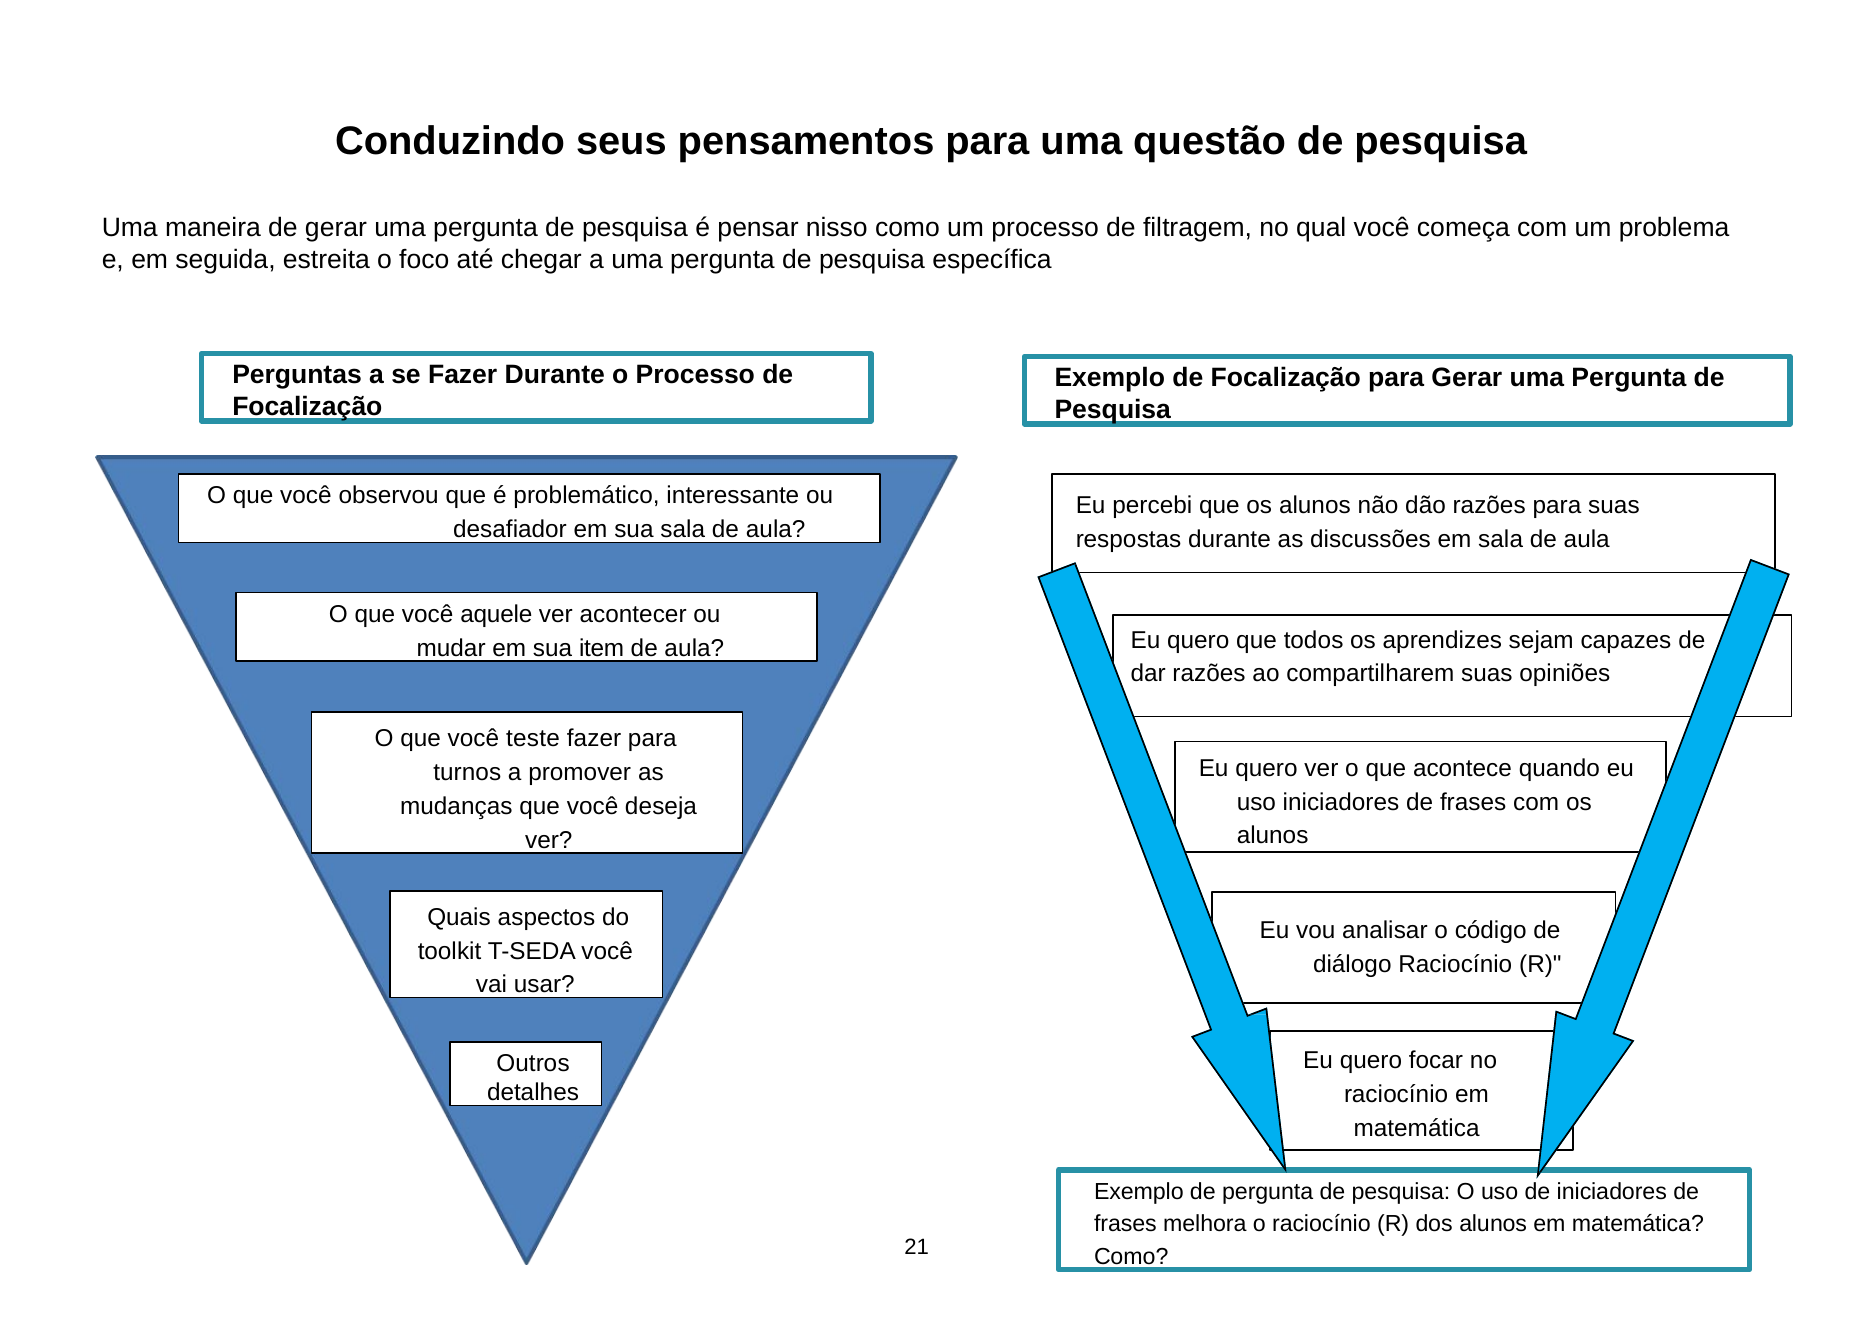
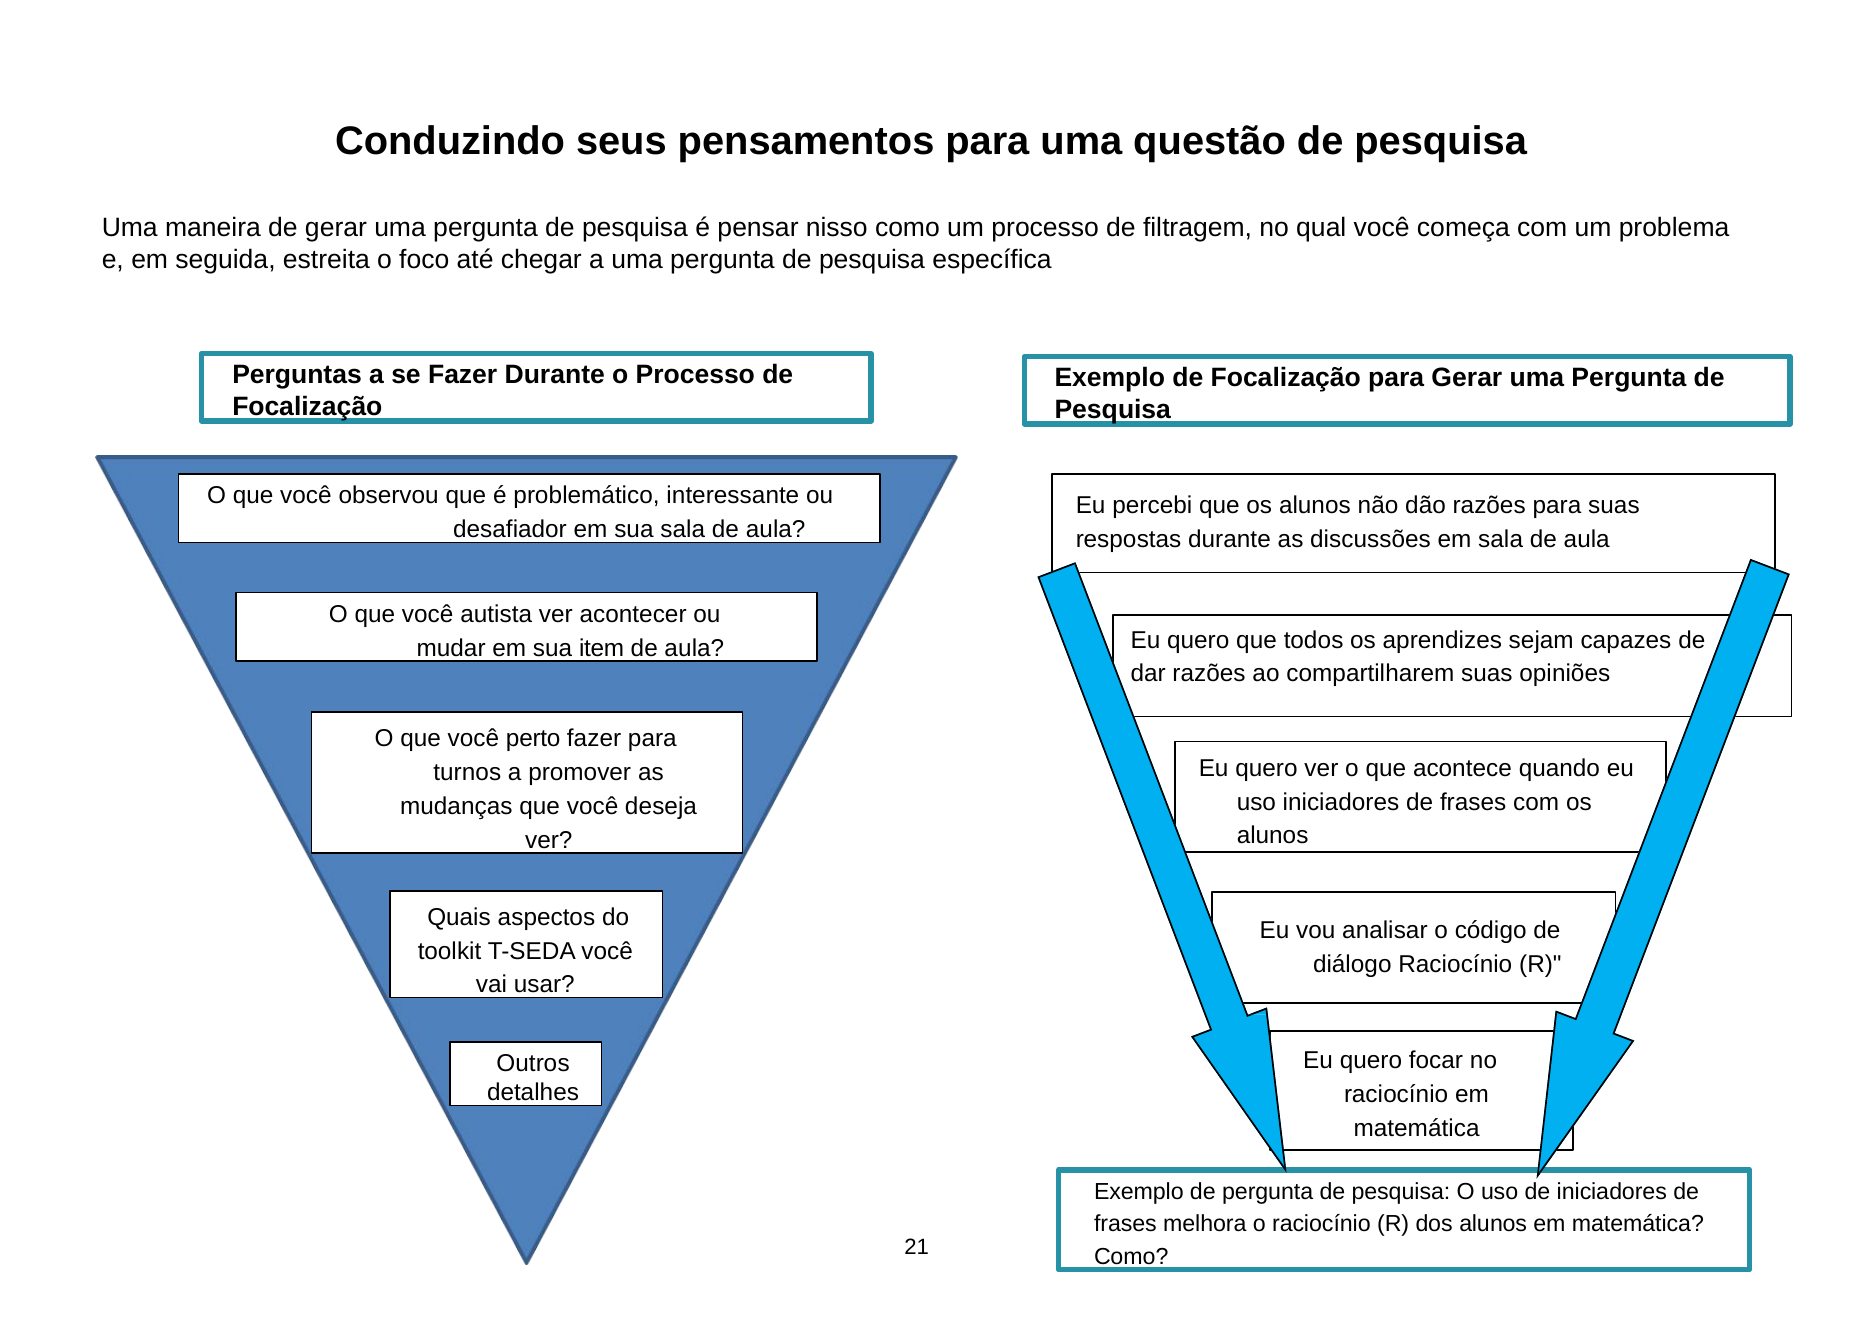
aquele: aquele -> autista
teste: teste -> perto
